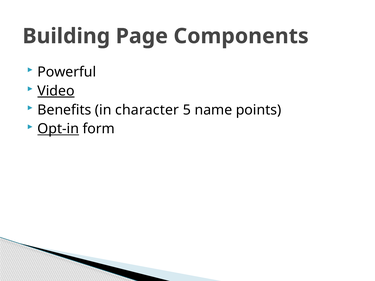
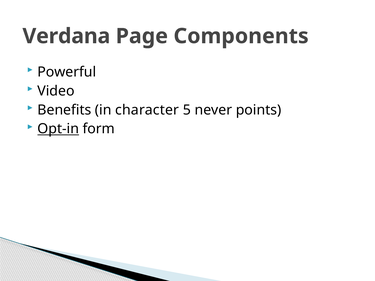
Building: Building -> Verdana
Video underline: present -> none
name: name -> never
